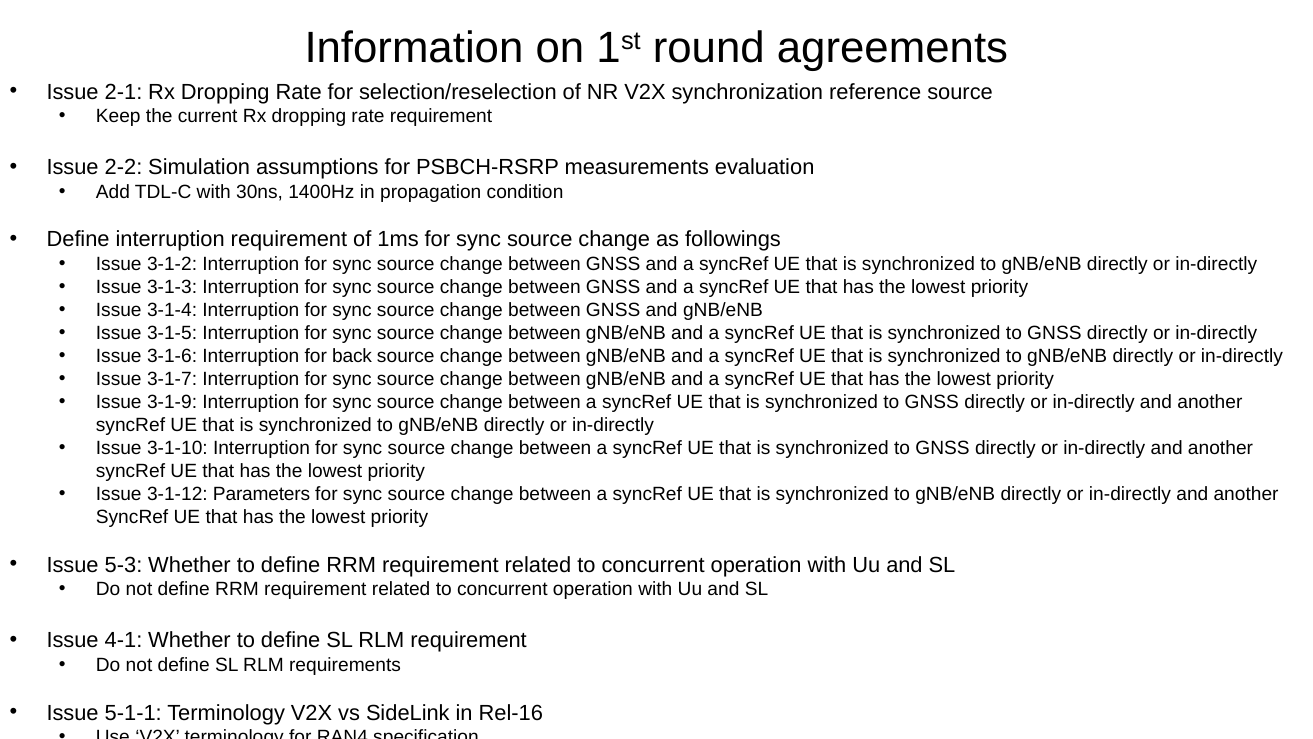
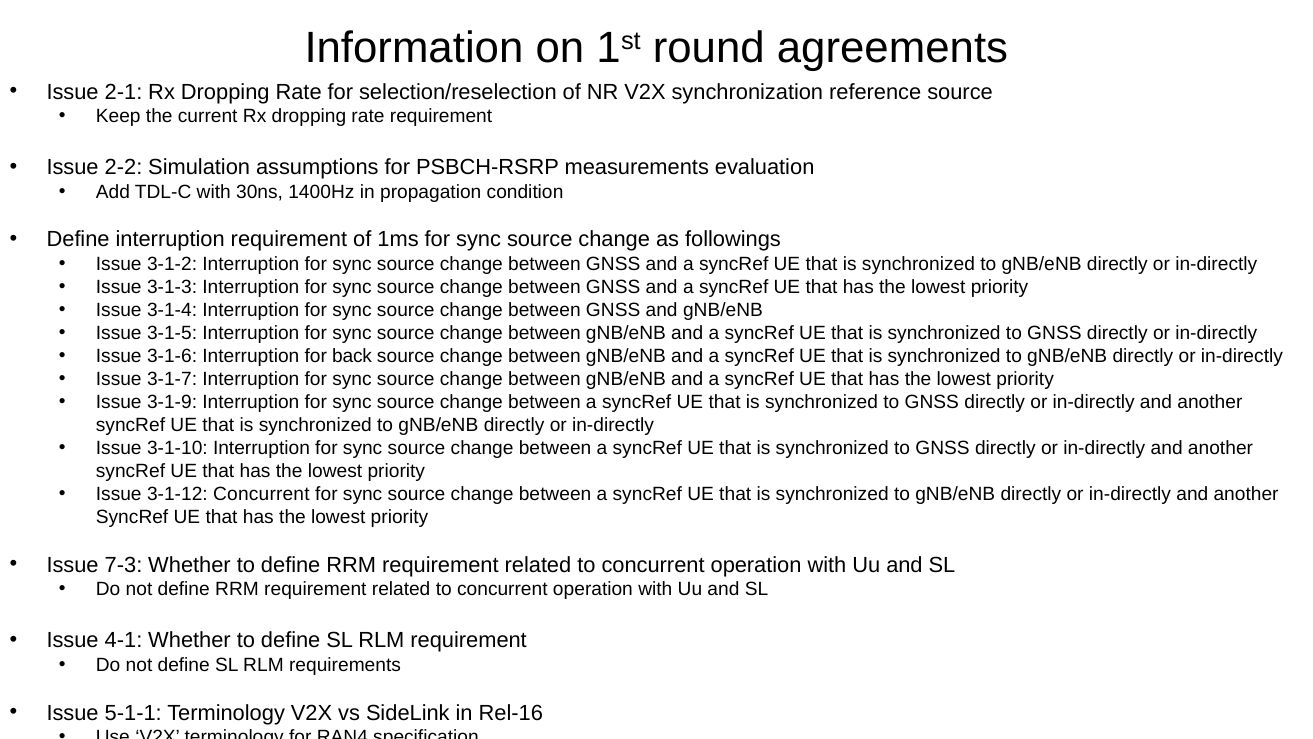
3-1-12 Parameters: Parameters -> Concurrent
5-3: 5-3 -> 7-3
